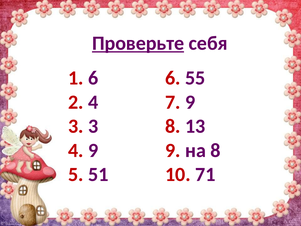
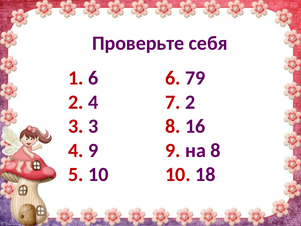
Проверьте underline: present -> none
55: 55 -> 79
7 9: 9 -> 2
13: 13 -> 16
5 51: 51 -> 10
71: 71 -> 18
